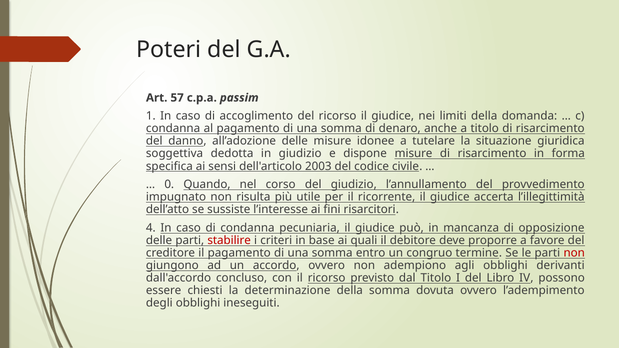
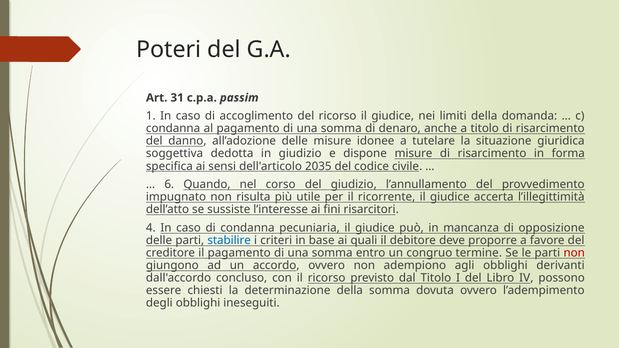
57: 57 -> 31
2003: 2003 -> 2035
0: 0 -> 6
stabilire colour: red -> blue
